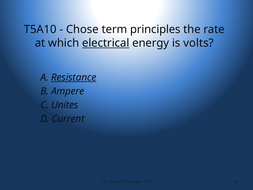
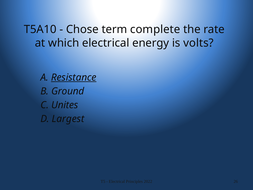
term principles: principles -> complete
electrical at (106, 43) underline: present -> none
Ampere: Ampere -> Ground
Current: Current -> Largest
